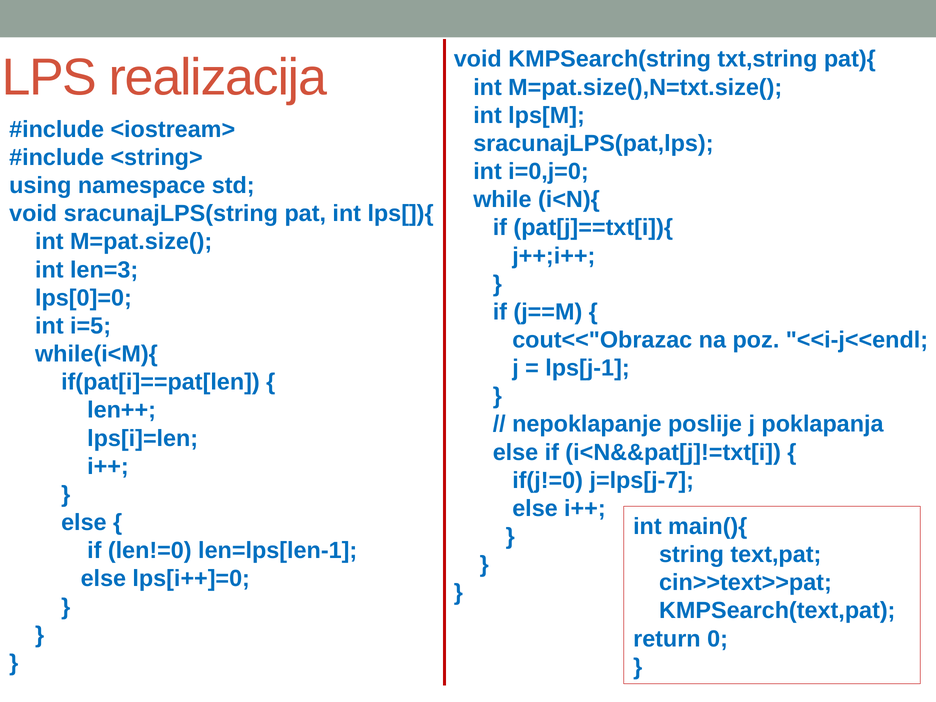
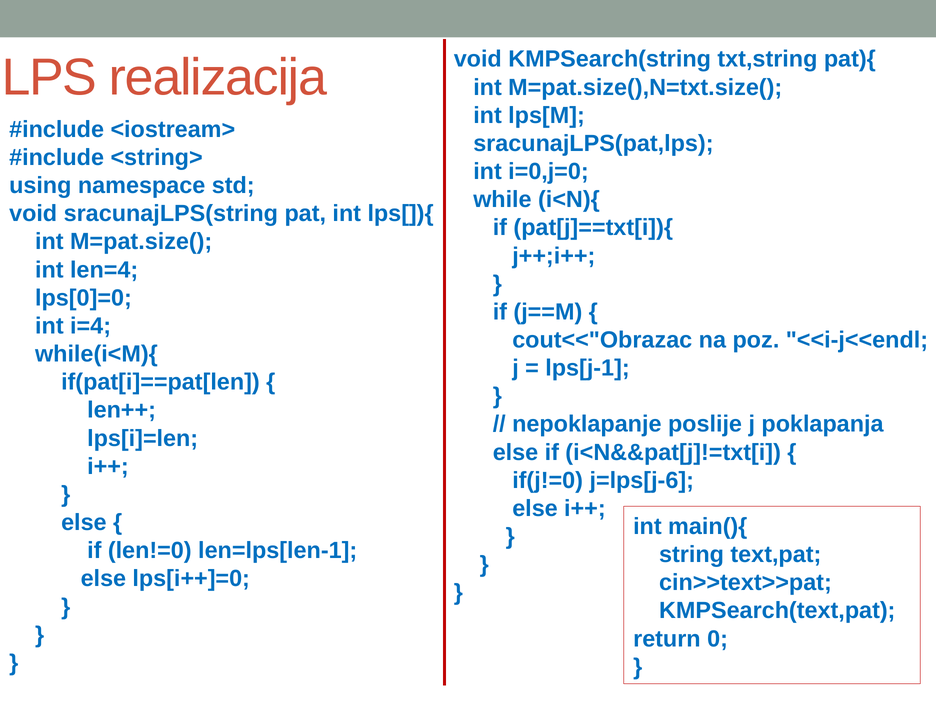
len=3: len=3 -> len=4
i=5: i=5 -> i=4
j=lps[j-7: j=lps[j-7 -> j=lps[j-6
